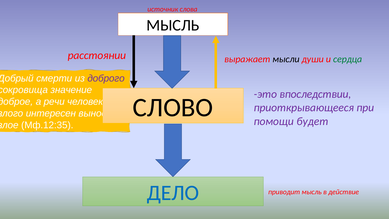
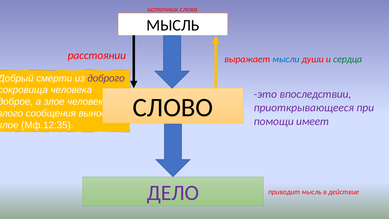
мысли colour: black -> blue
значение: значение -> человека
а речи: речи -> злое
интересен: интересен -> сообщения
будет: будет -> имеет
ДЕЛО colour: blue -> purple
